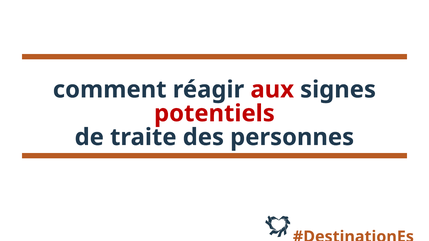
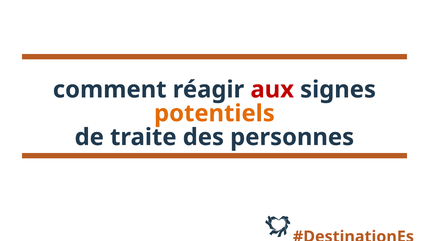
potentiels colour: red -> orange
